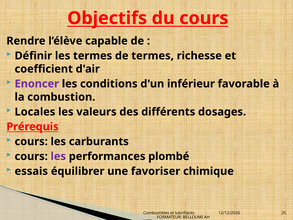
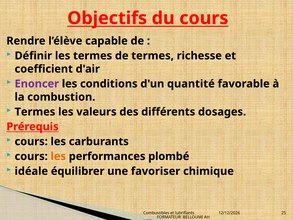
inférieur: inférieur -> quantité
Locales at (35, 112): Locales -> Termes
les at (58, 156) colour: purple -> orange
essais: essais -> idéale
